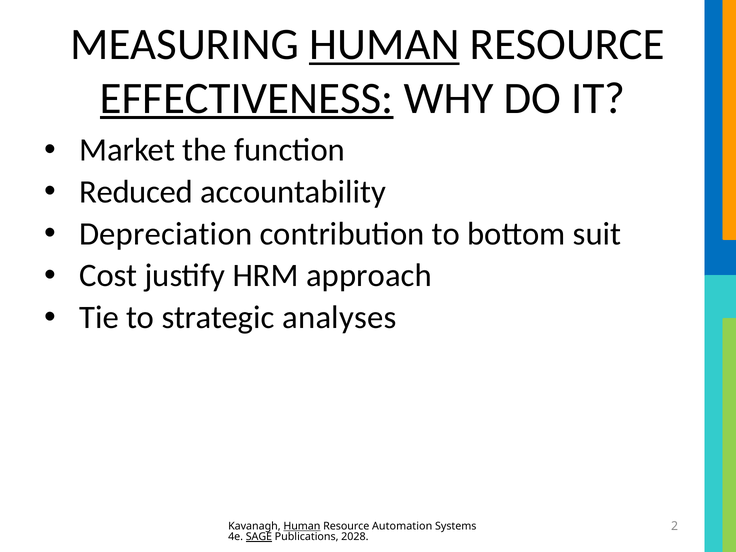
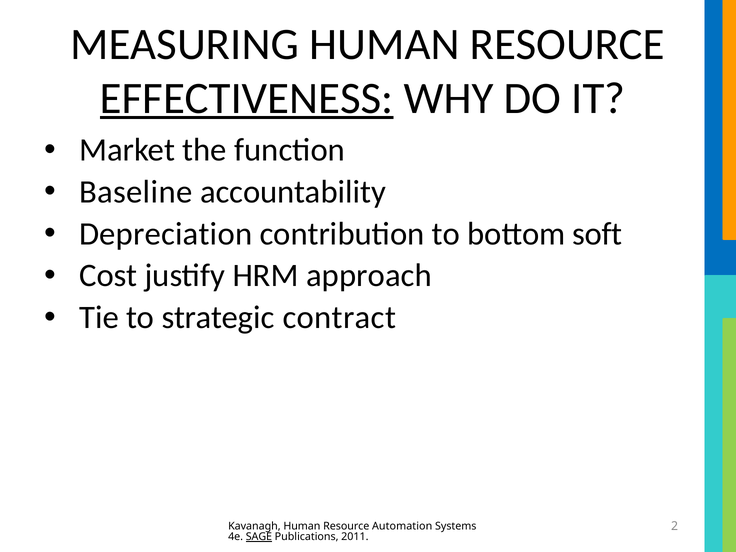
HUMAN at (384, 44) underline: present -> none
Reduced: Reduced -> Baseline
suit: suit -> soft
analyses: analyses -> contract
Human at (302, 526) underline: present -> none
2028: 2028 -> 2011
